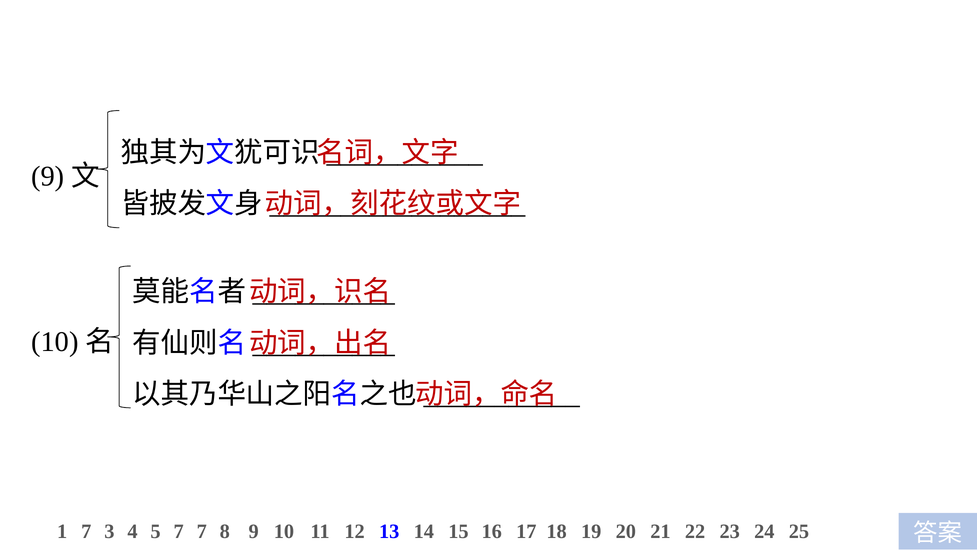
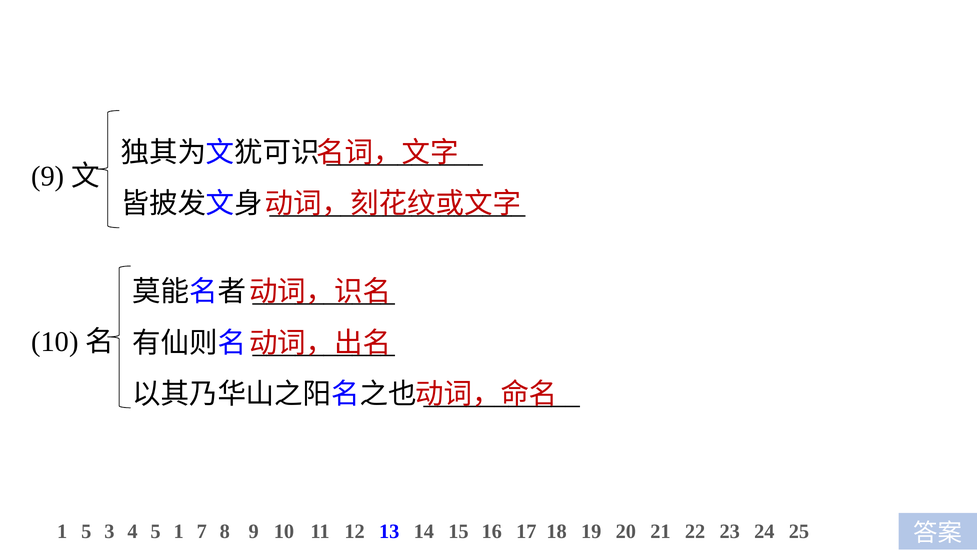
1 7: 7 -> 5
5 7: 7 -> 1
